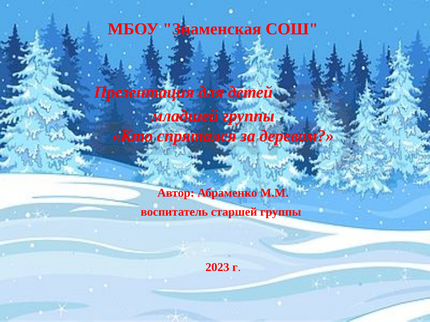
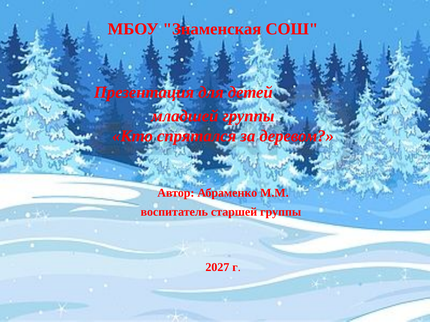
2023: 2023 -> 2027
